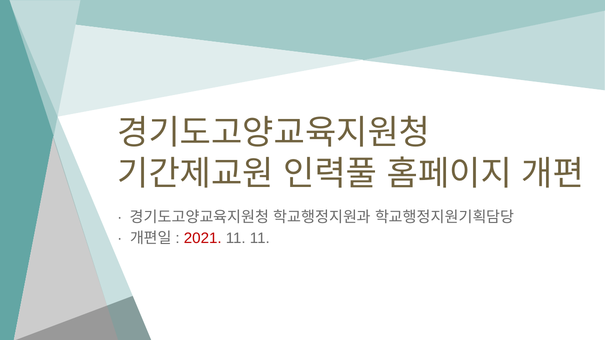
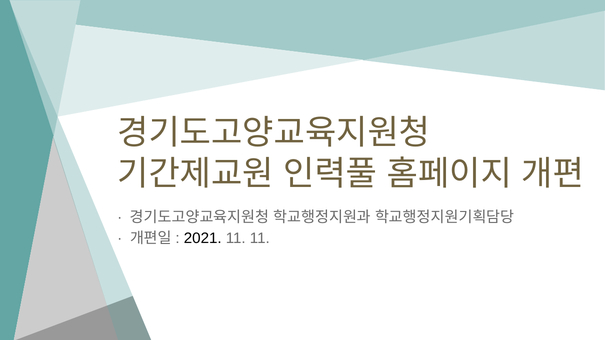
2021 colour: red -> black
